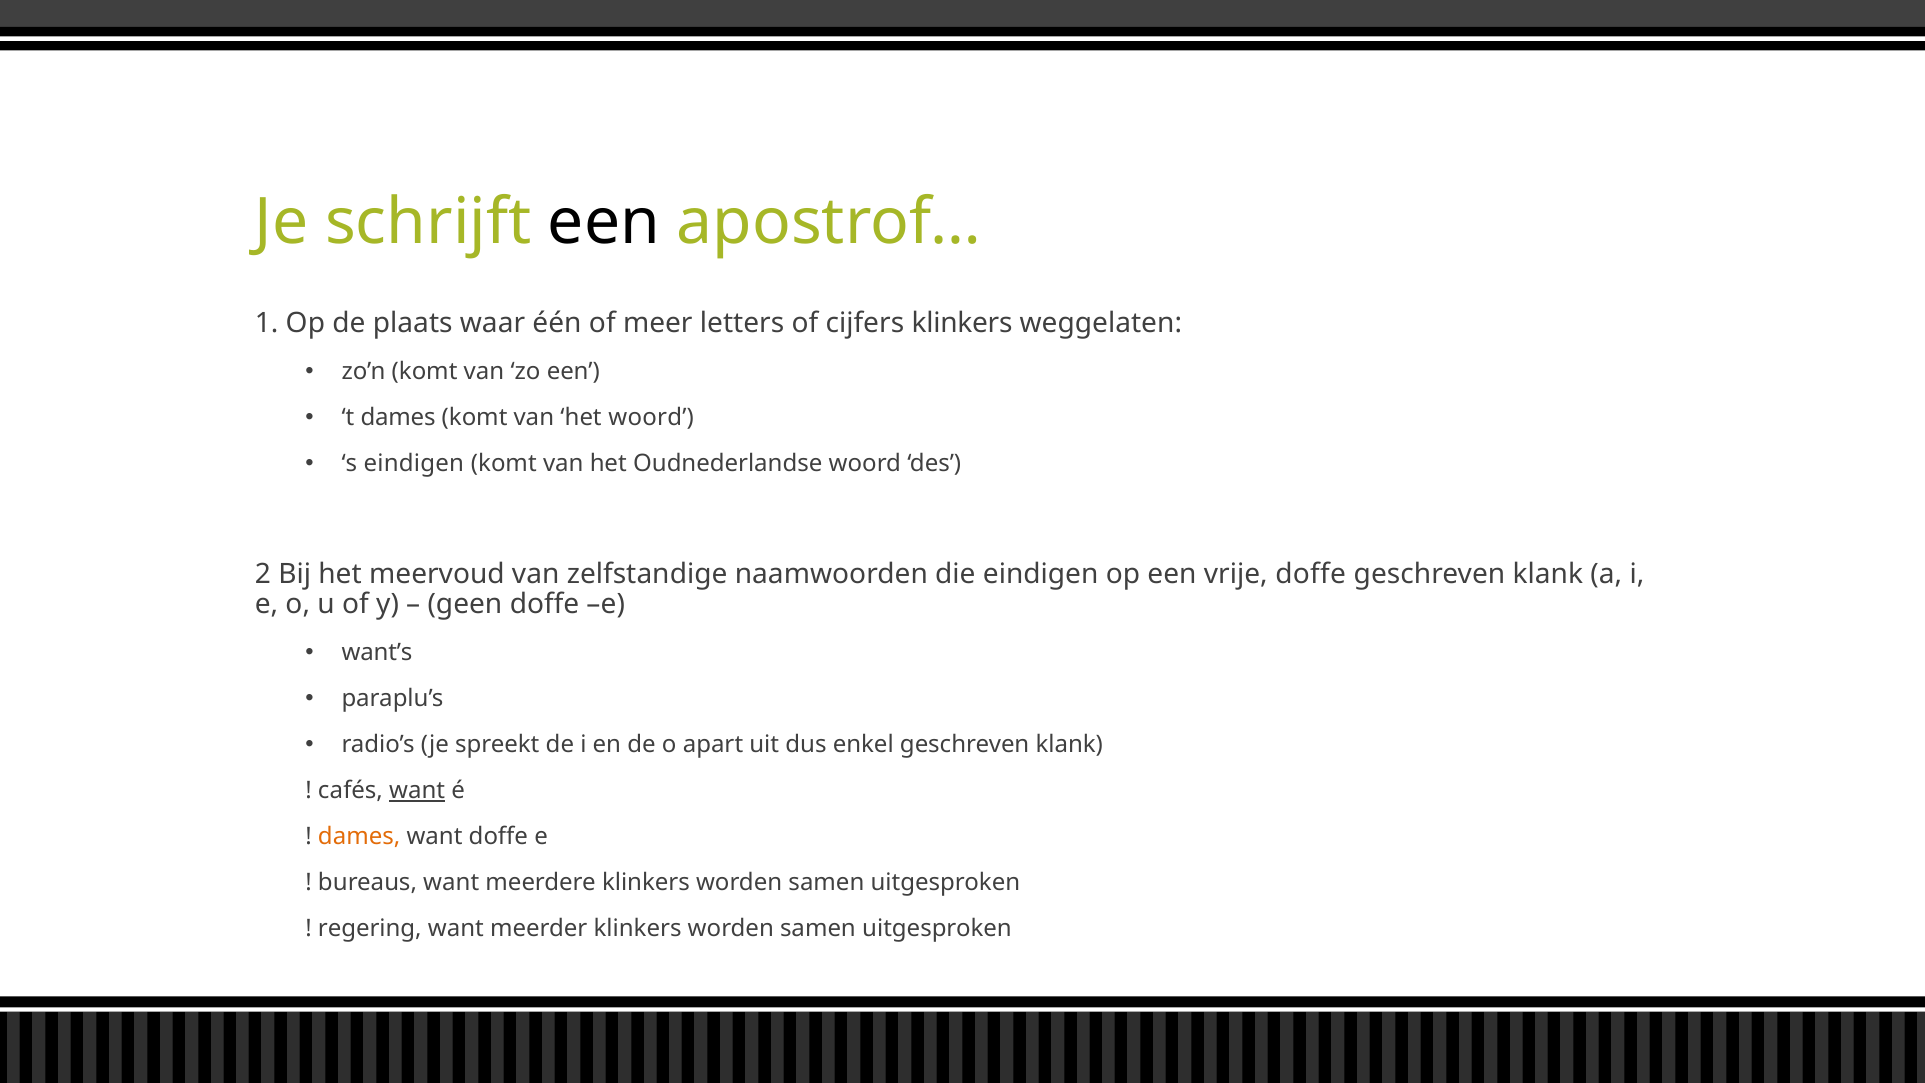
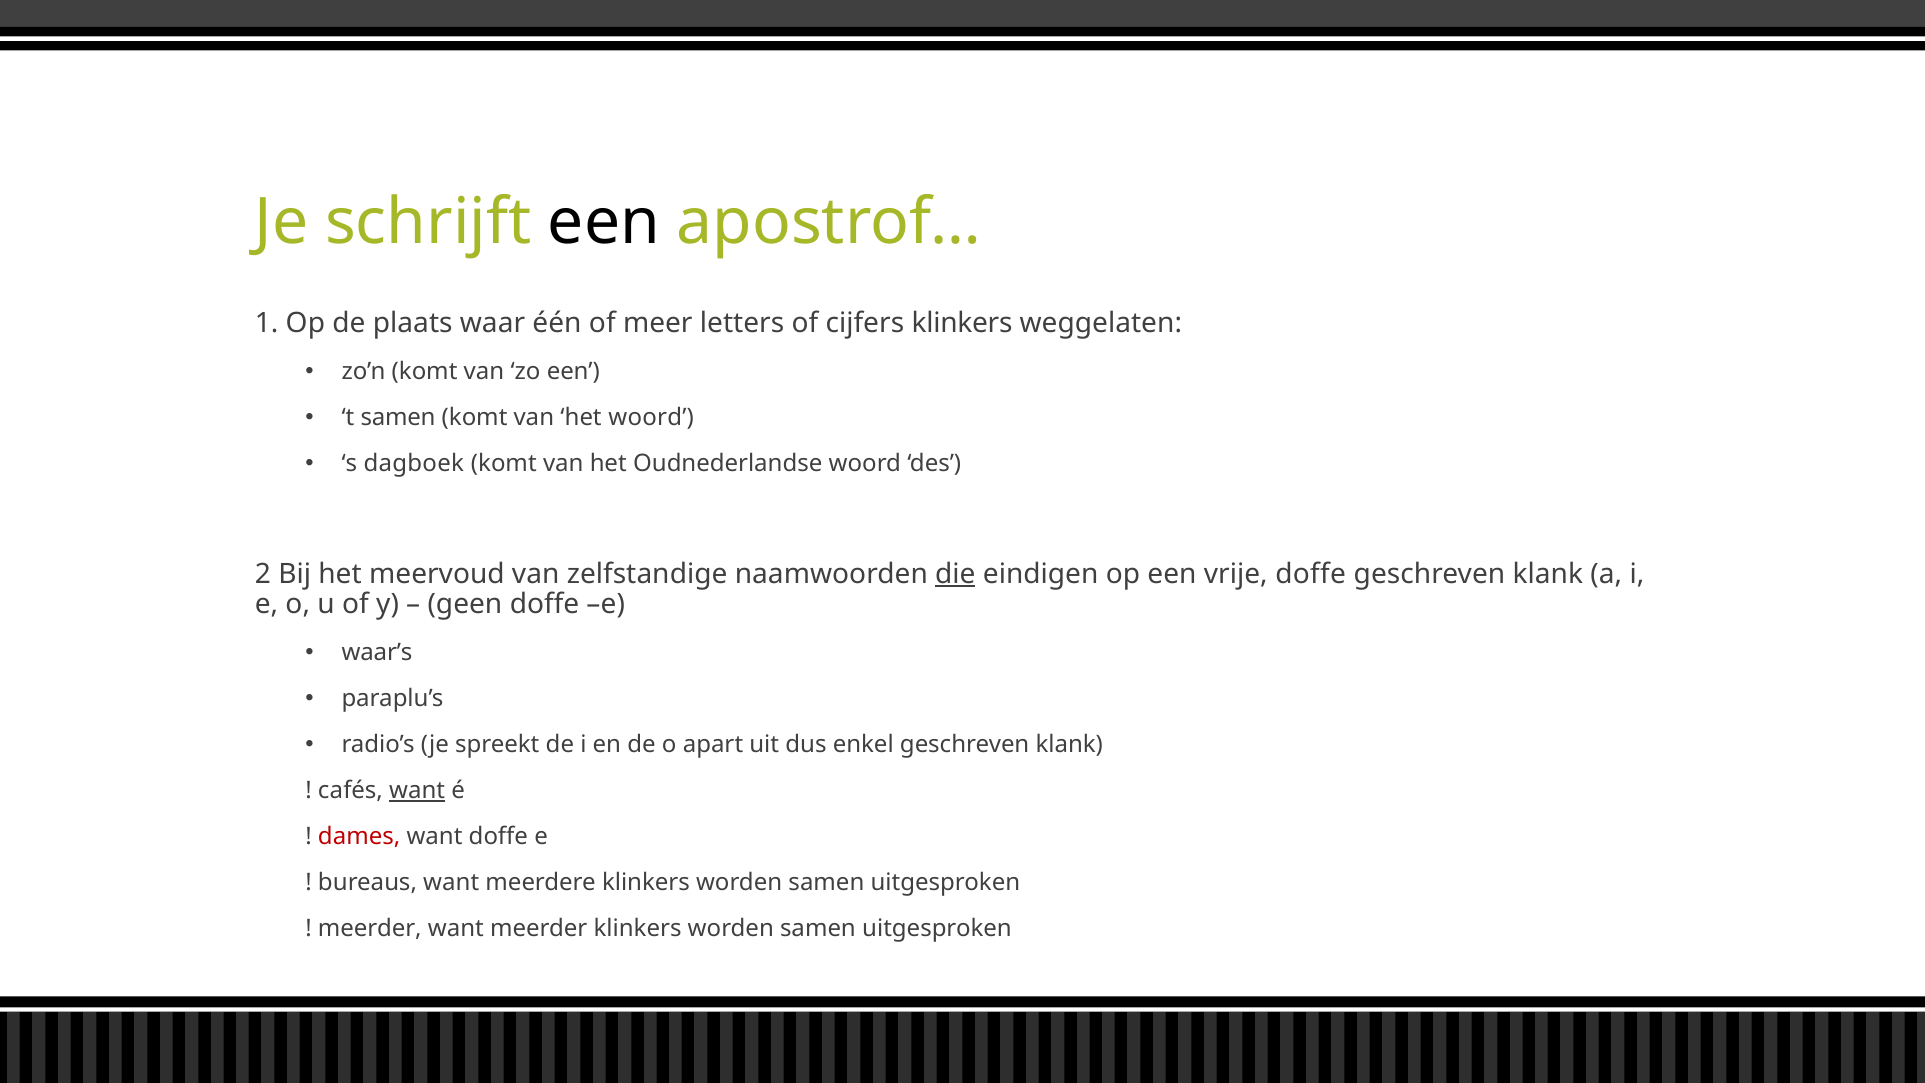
t dames: dames -> samen
s eindigen: eindigen -> dagboek
die underline: none -> present
want’s: want’s -> waar’s
dames at (359, 837) colour: orange -> red
regering at (370, 929): regering -> meerder
